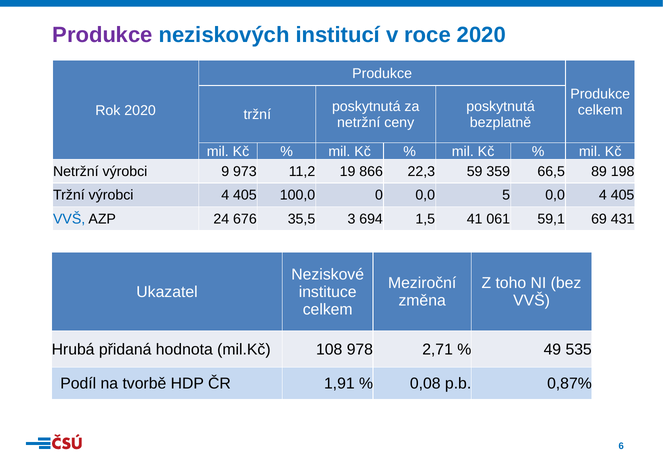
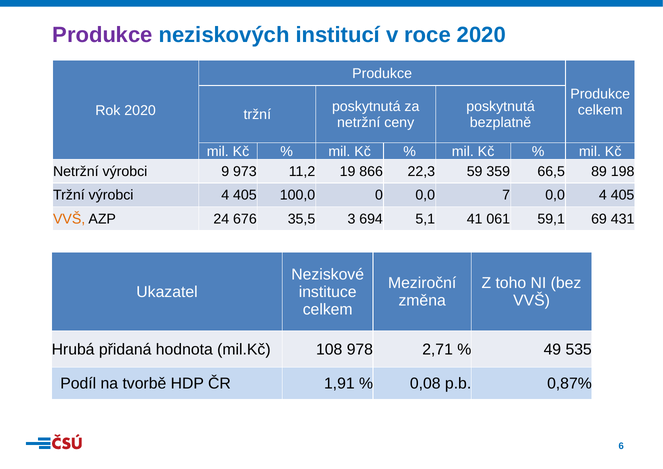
5: 5 -> 7
VVŠ at (69, 219) colour: blue -> orange
1,5: 1,5 -> 5,1
